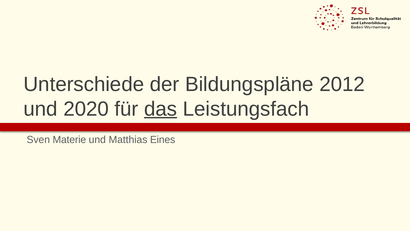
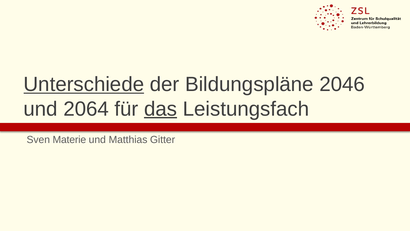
Unterschiede underline: none -> present
2012: 2012 -> 2046
2020: 2020 -> 2064
Eines: Eines -> Gitter
